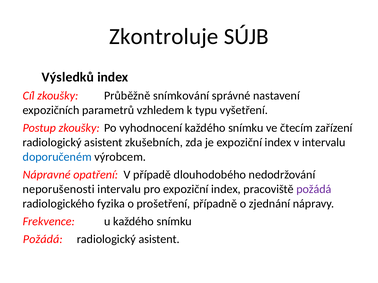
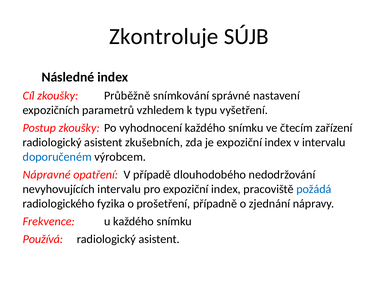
Výsledků: Výsledků -> Následné
neporušenosti: neporušenosti -> nevyhovujících
požádá at (314, 189) colour: purple -> blue
Požádá at (43, 240): Požádá -> Používá
